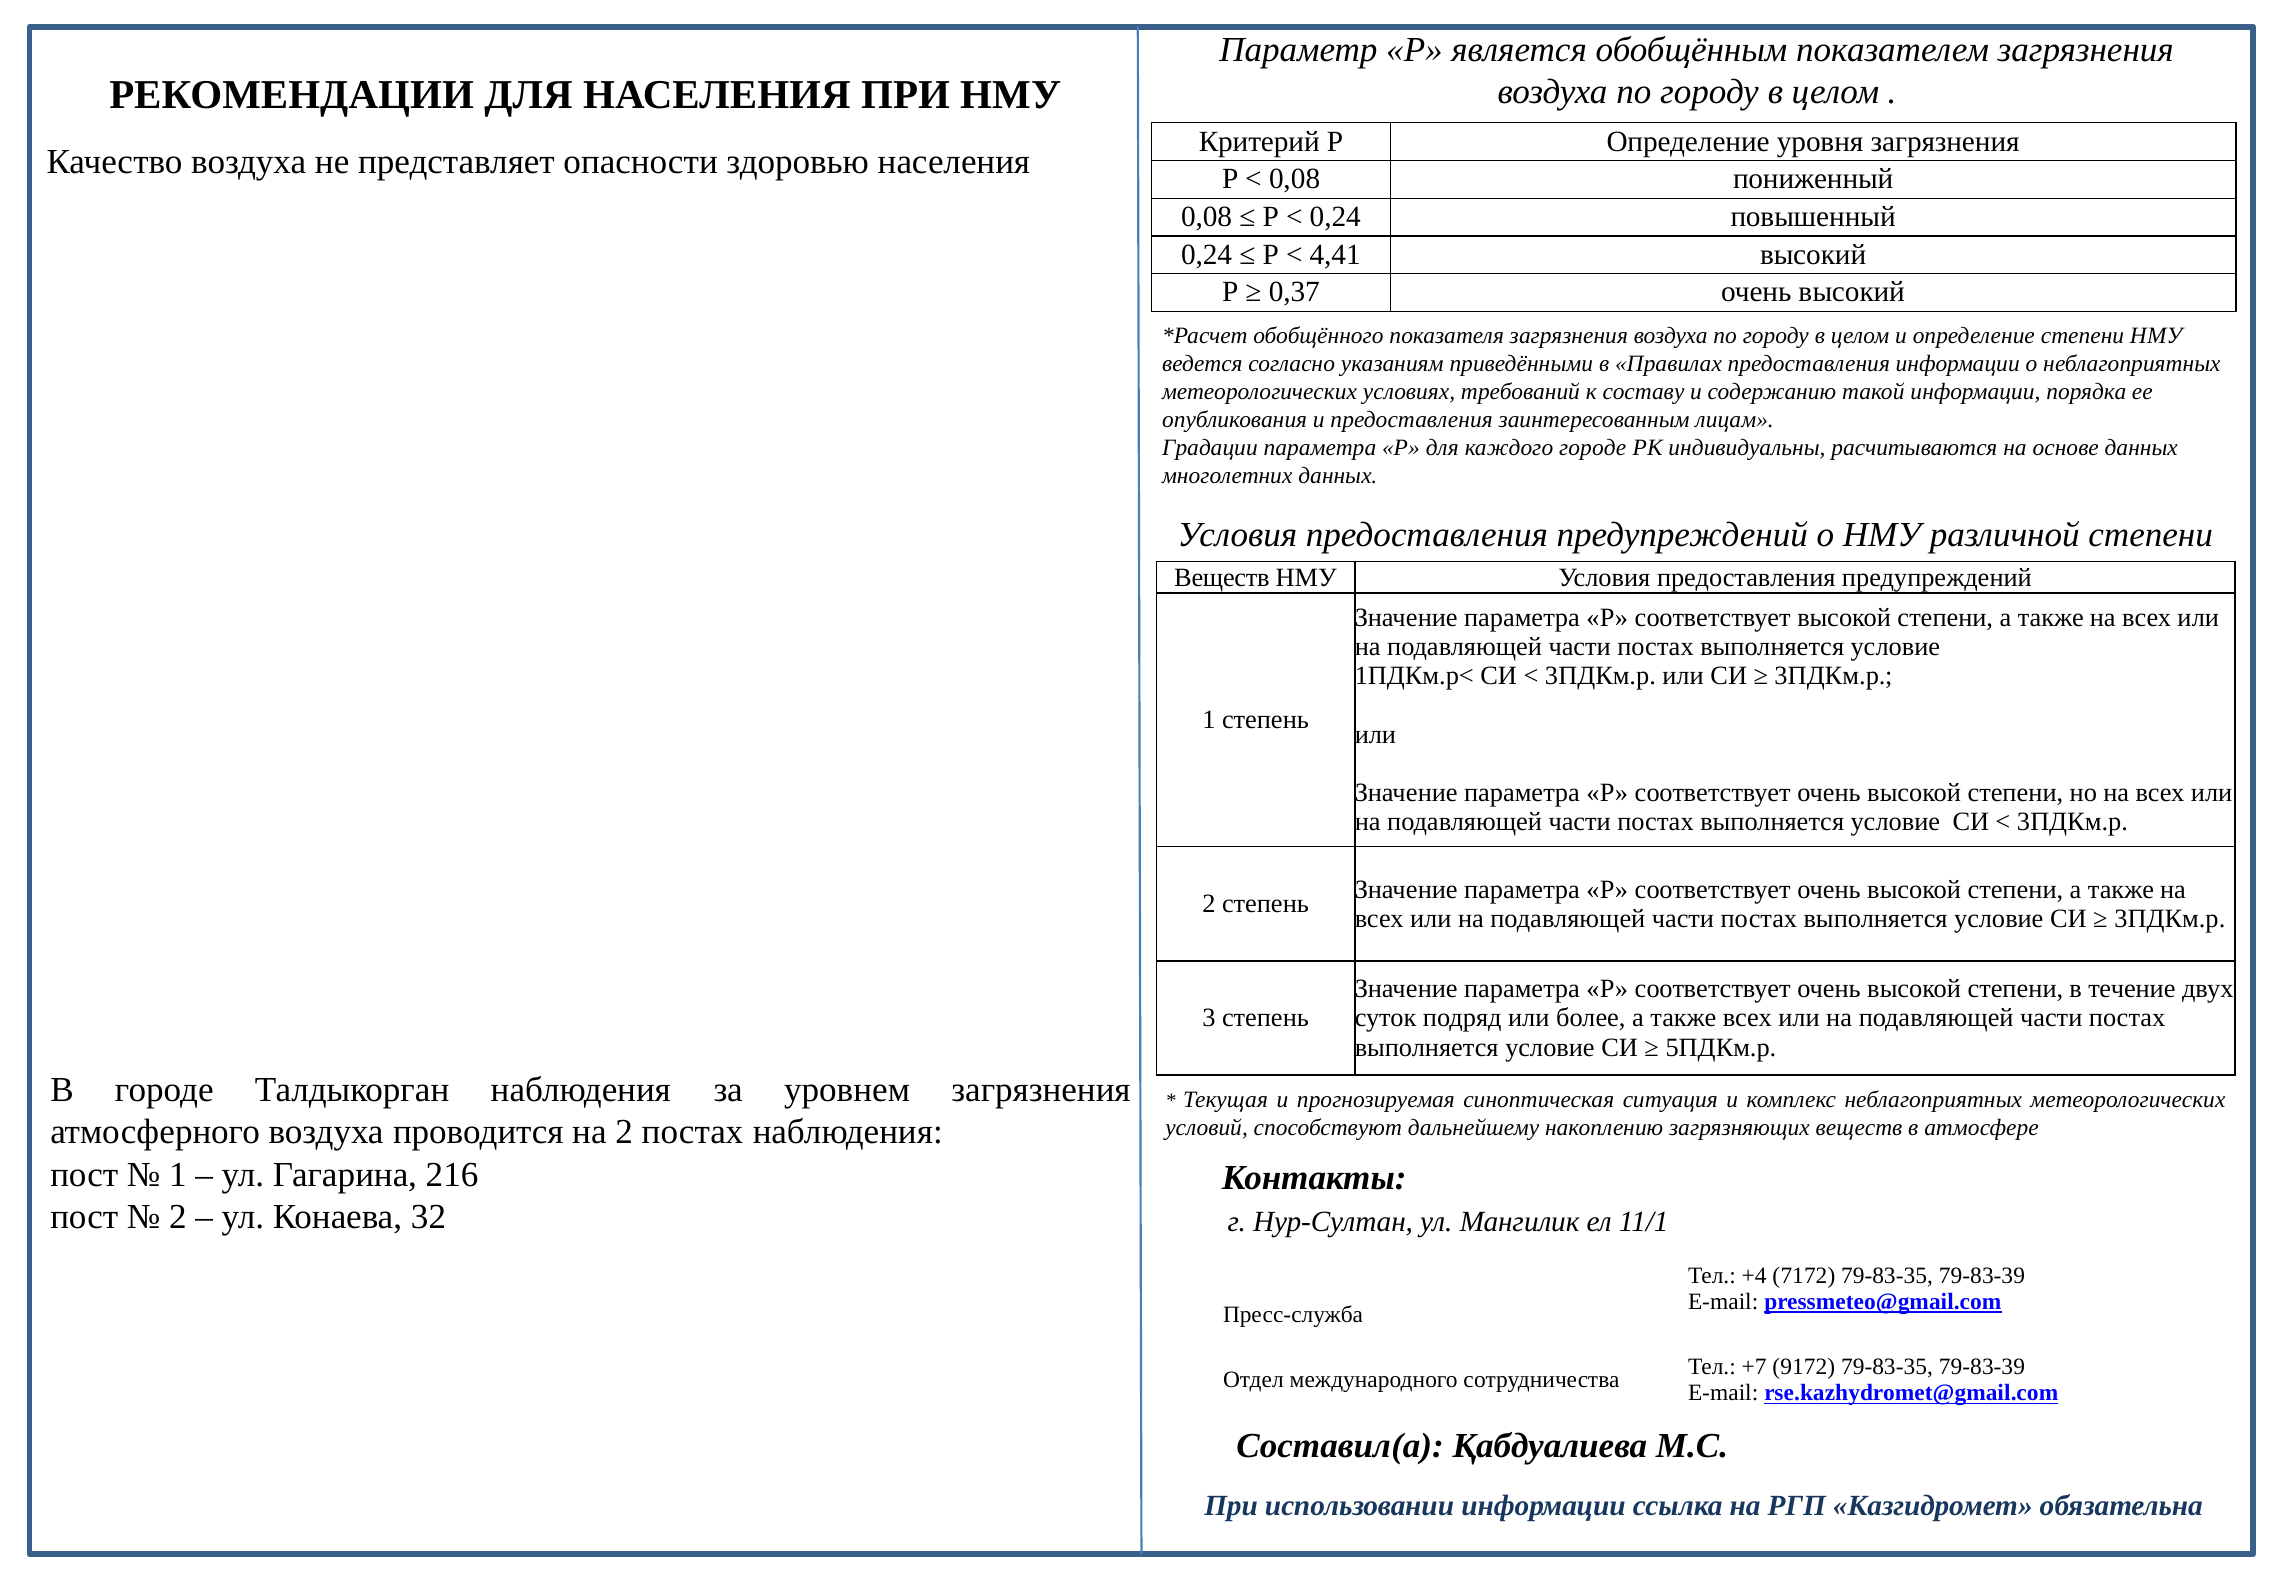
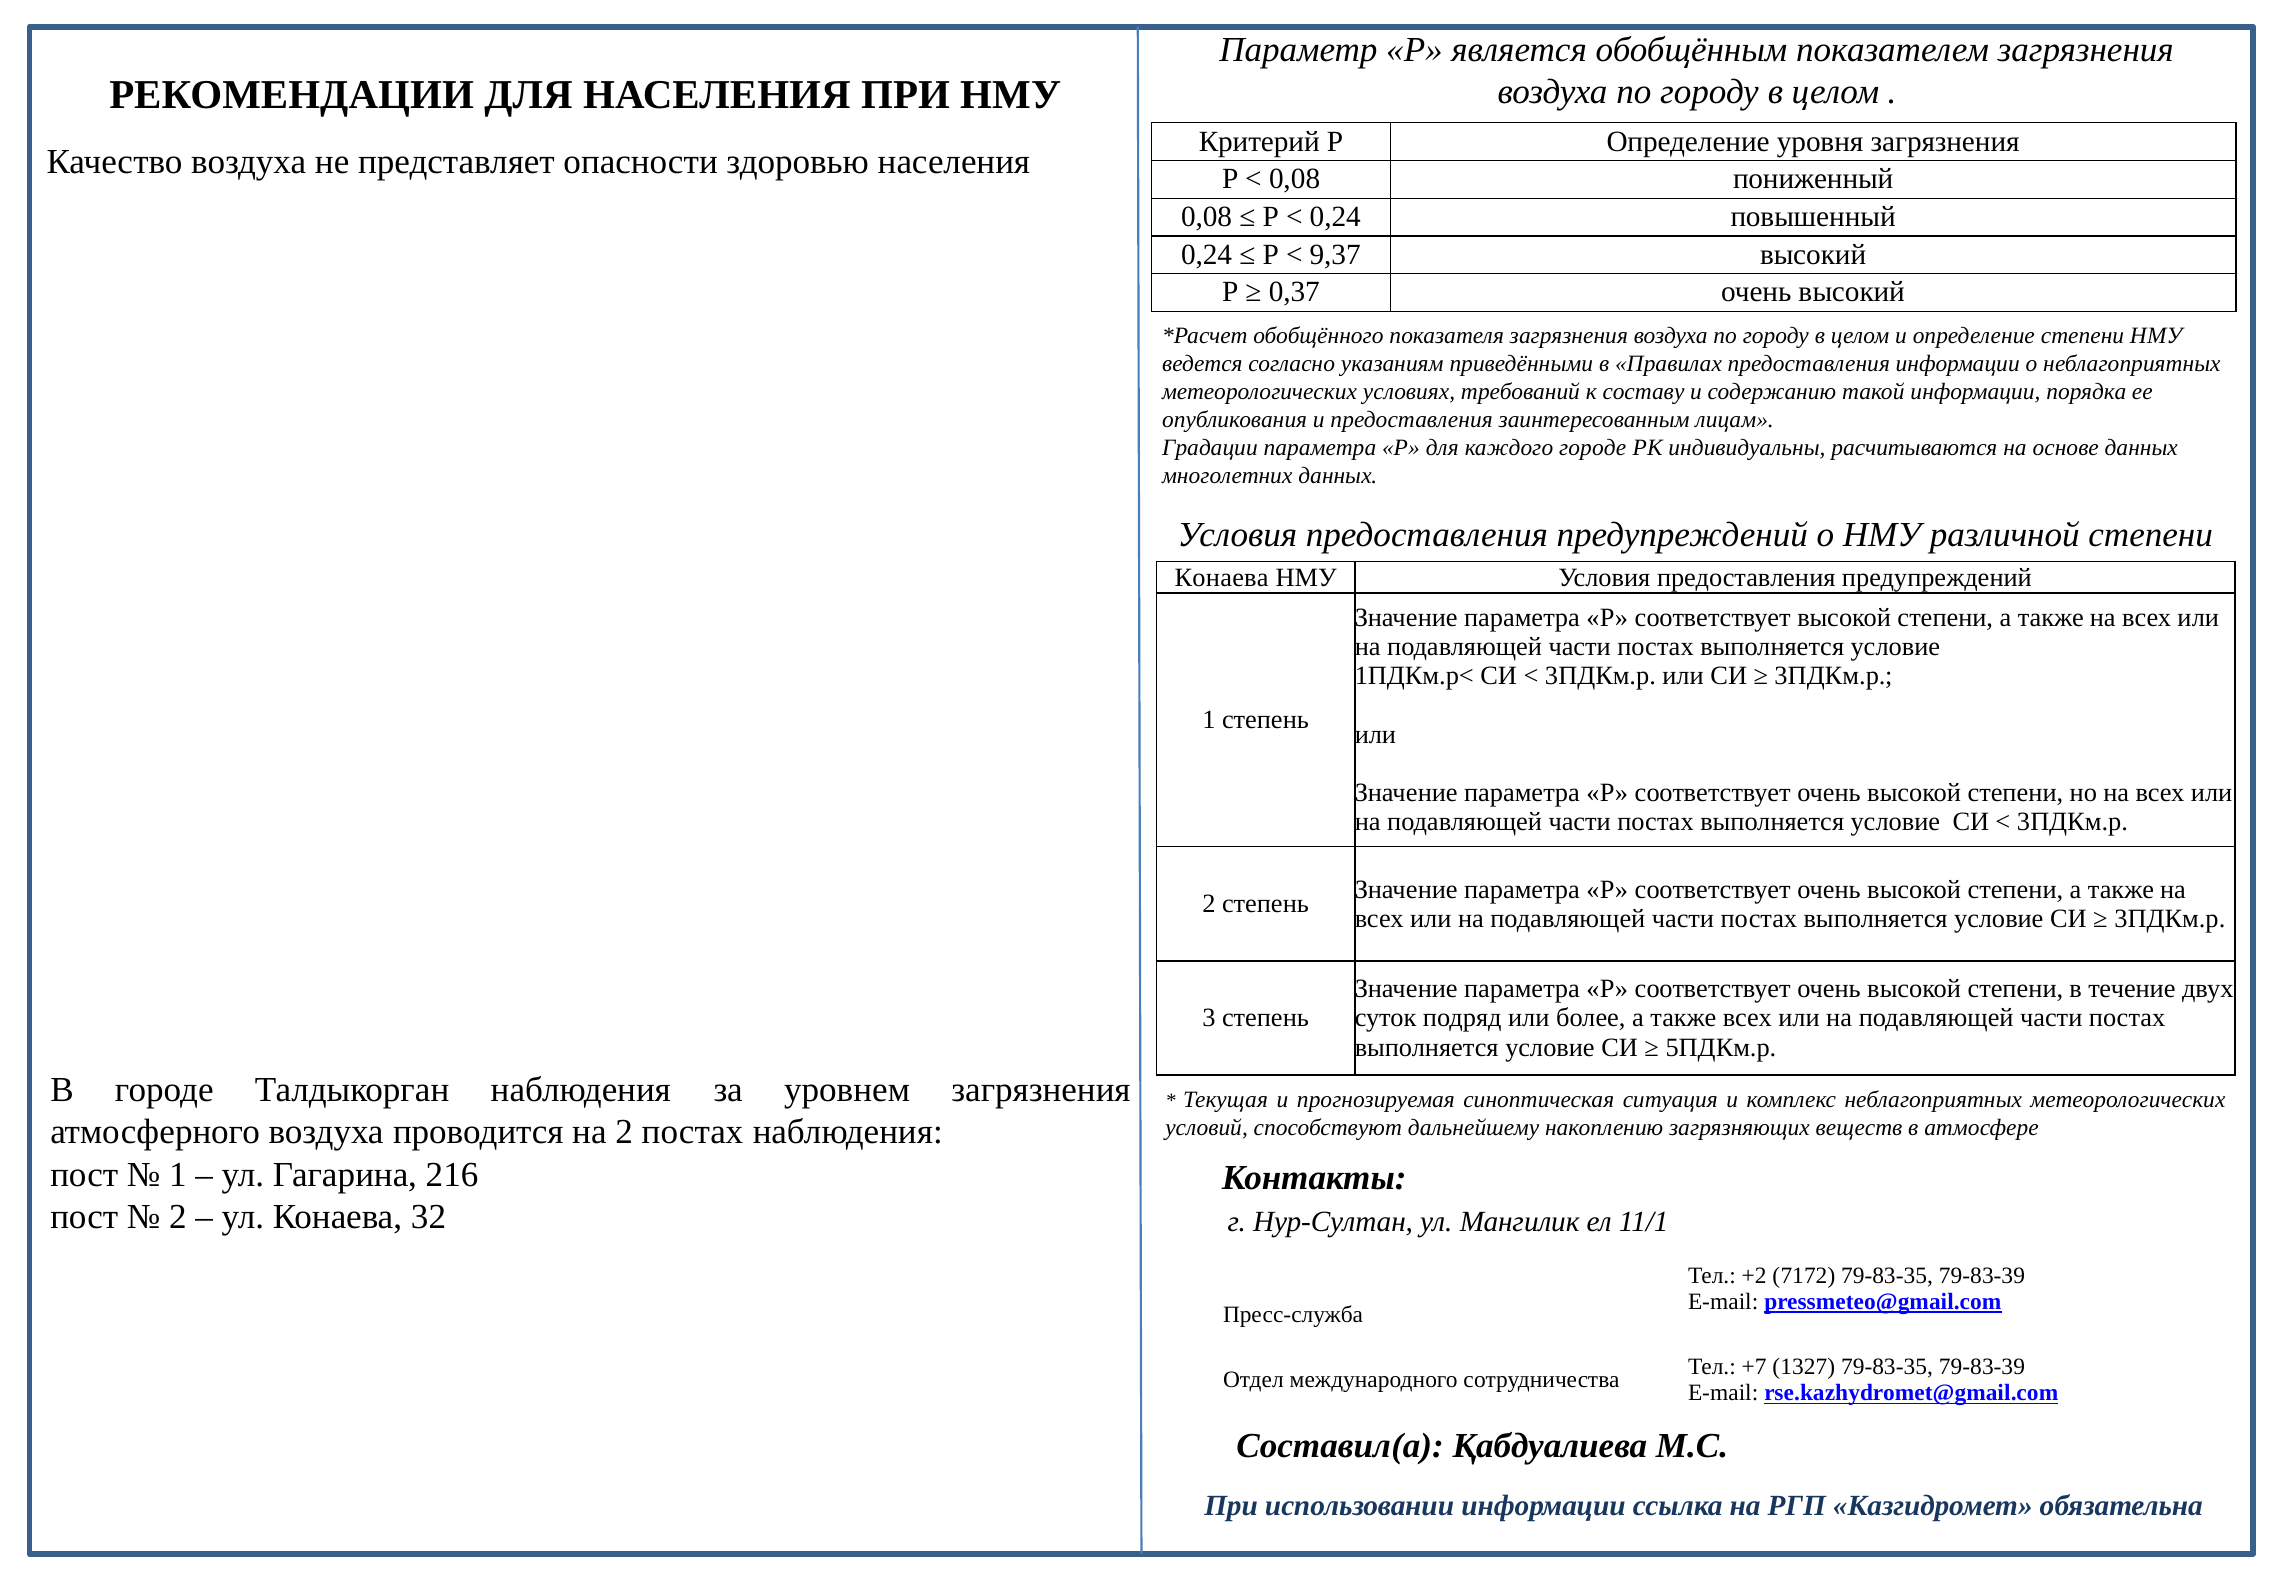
4,41: 4,41 -> 9,37
Веществ at (1222, 577): Веществ -> Конаева
+4: +4 -> +2
9172: 9172 -> 1327
